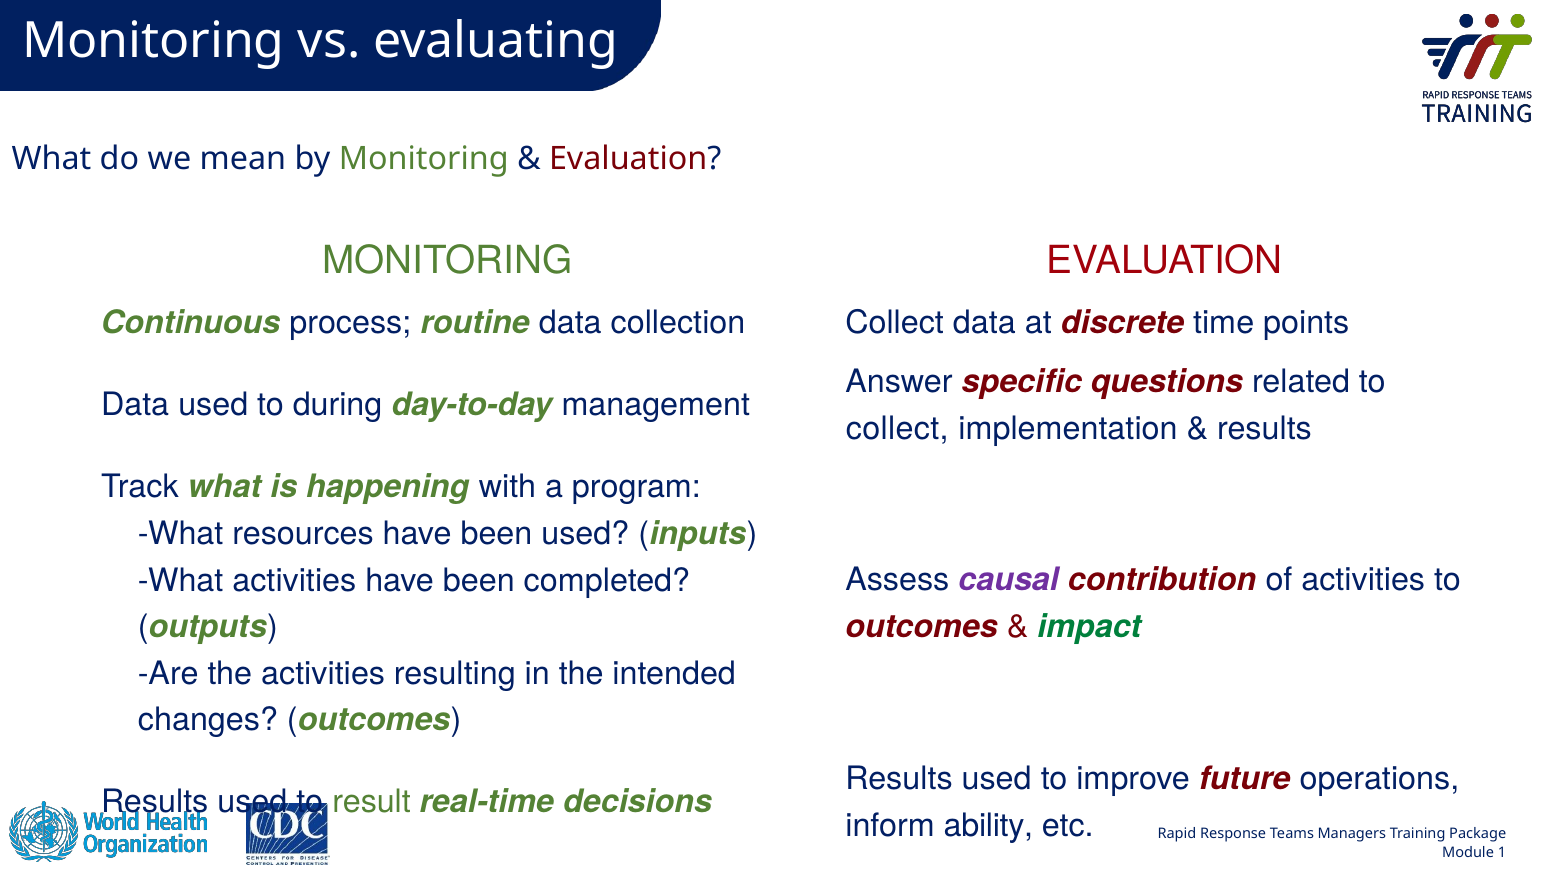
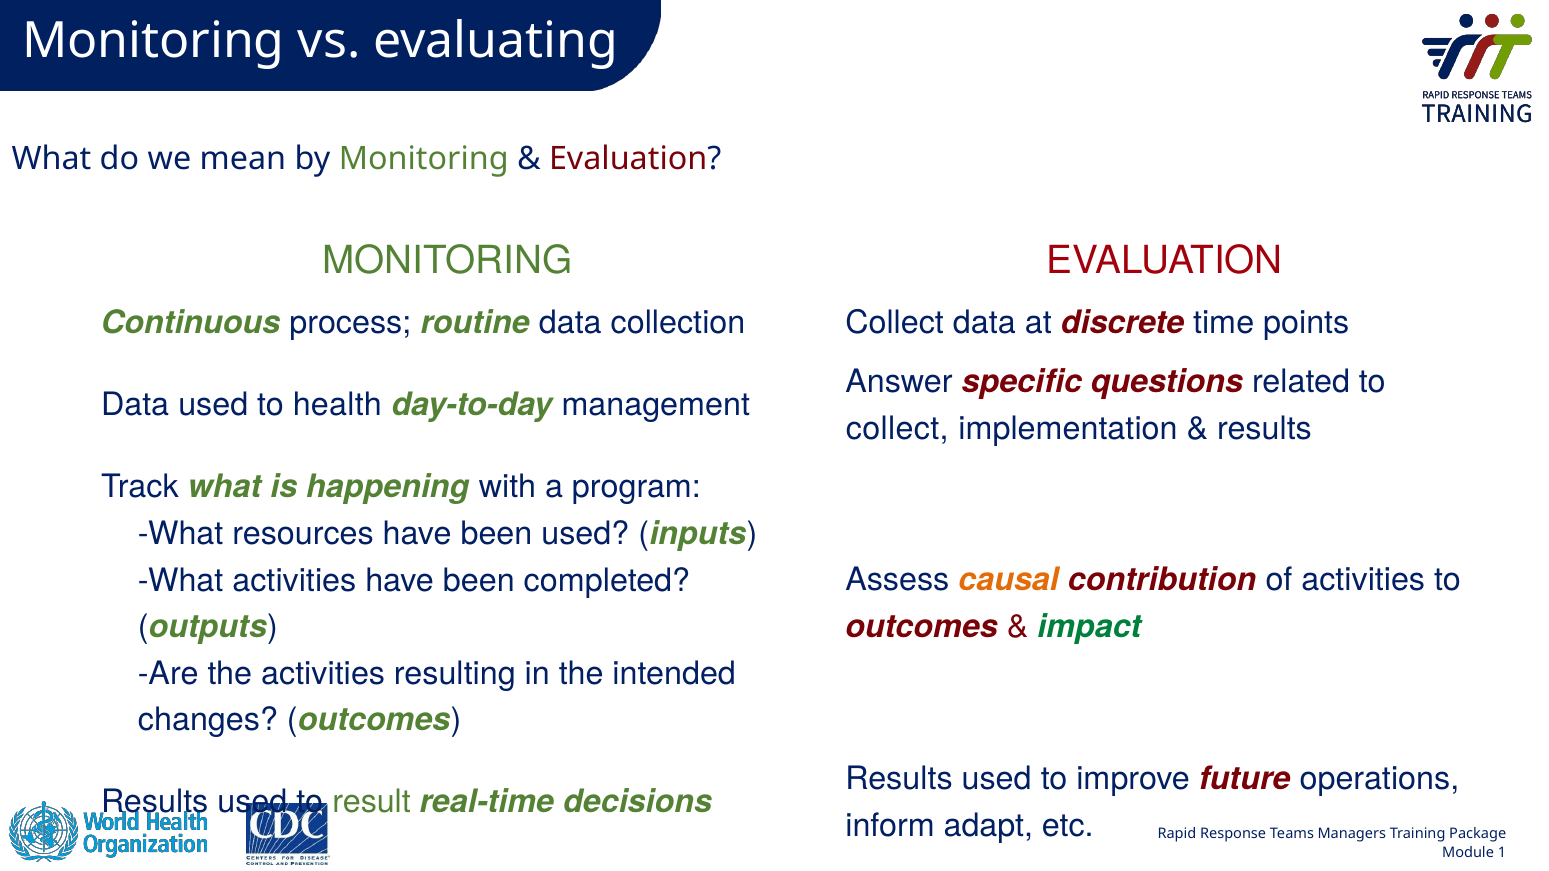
during: during -> health
causal colour: purple -> orange
ability: ability -> adapt
